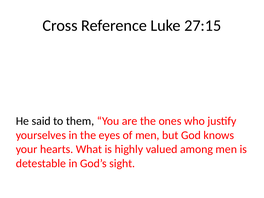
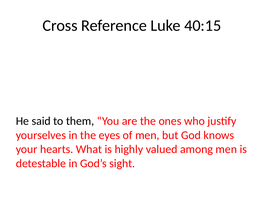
27:15: 27:15 -> 40:15
